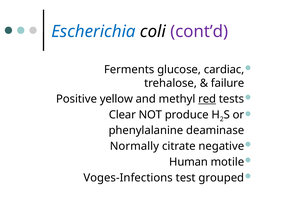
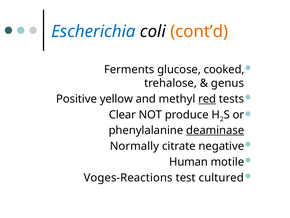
cont’d colour: purple -> orange
cardiac: cardiac -> cooked
failure: failure -> genus
deaminase underline: none -> present
Voges-Infections: Voges-Infections -> Voges-Reactions
grouped: grouped -> cultured
